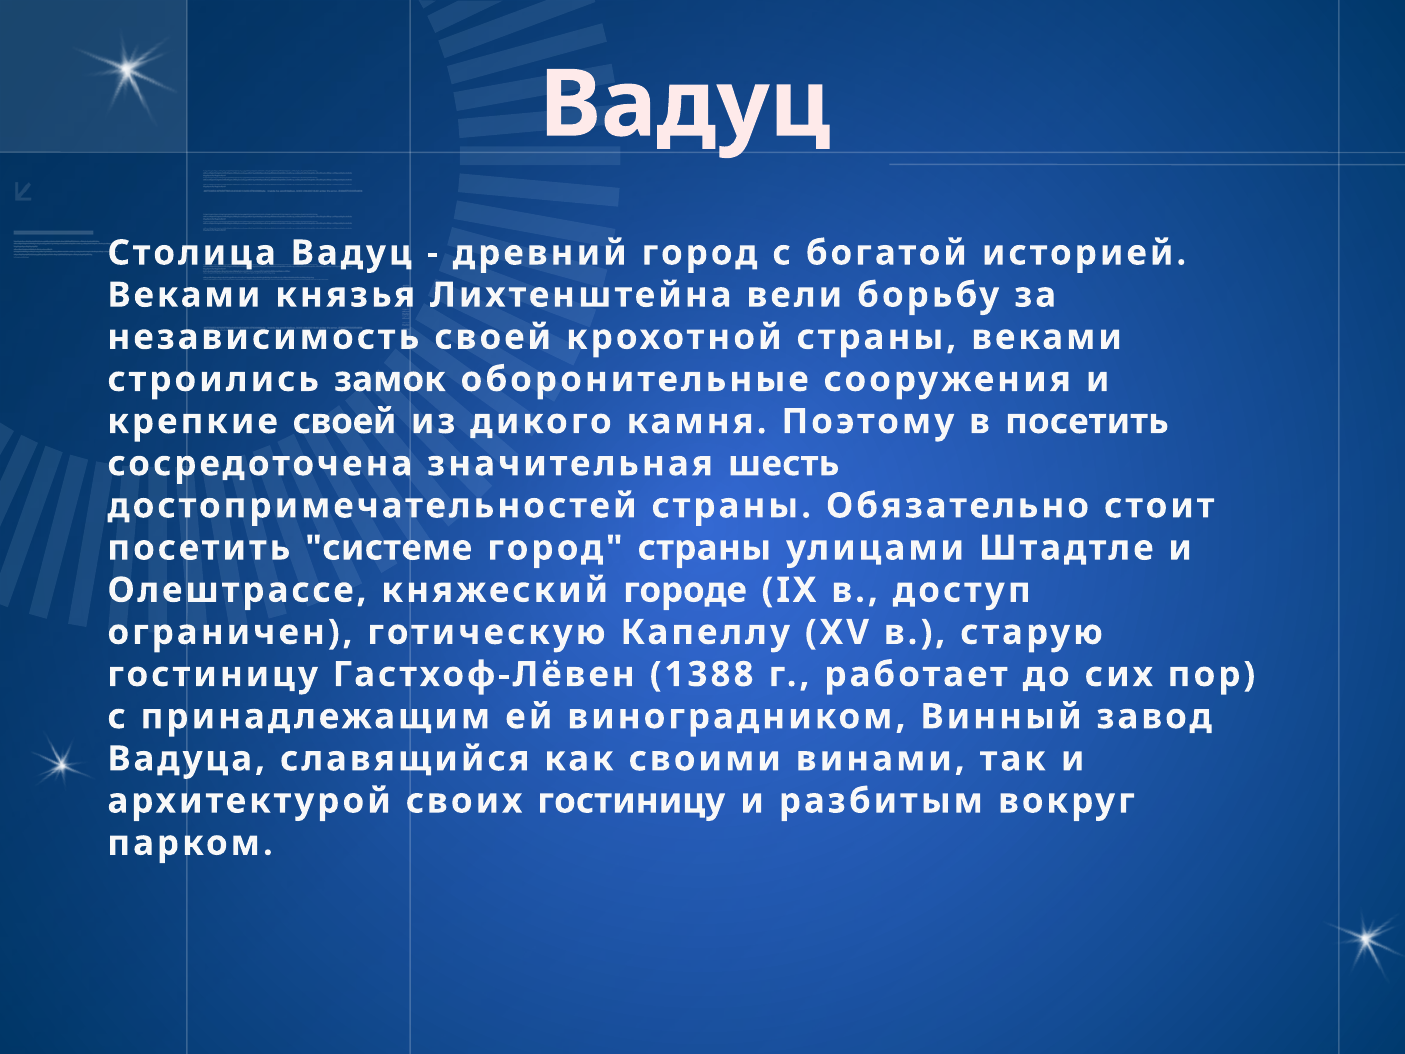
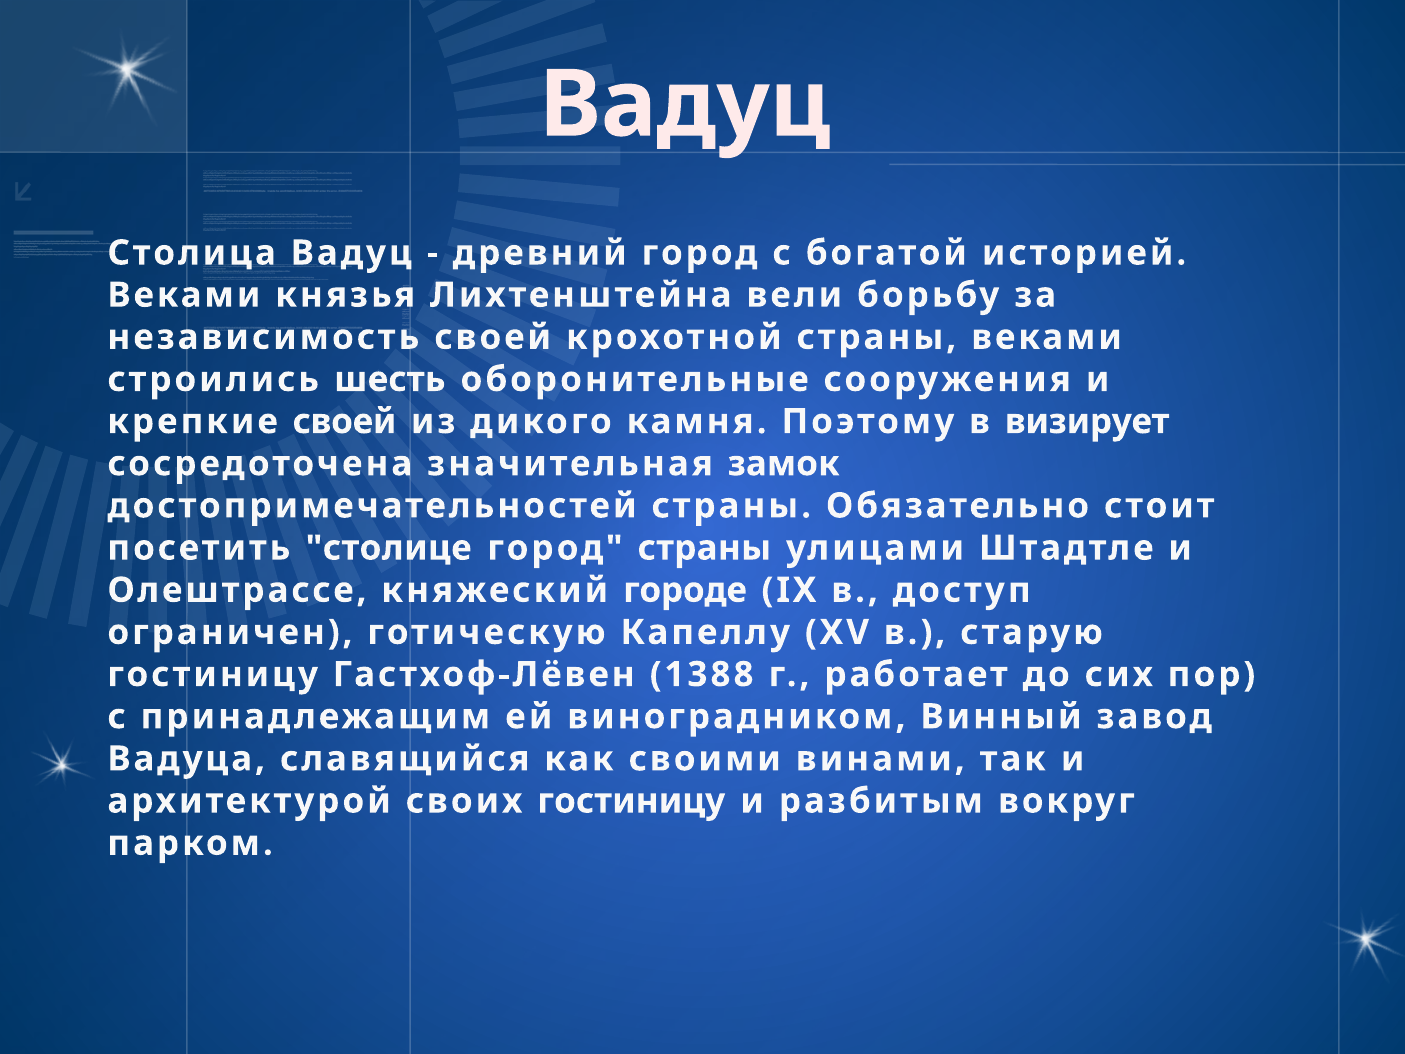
замок: замок -> шесть
в посетить: посетить -> визирует
шесть: шесть -> замок
системе: системе -> столице
